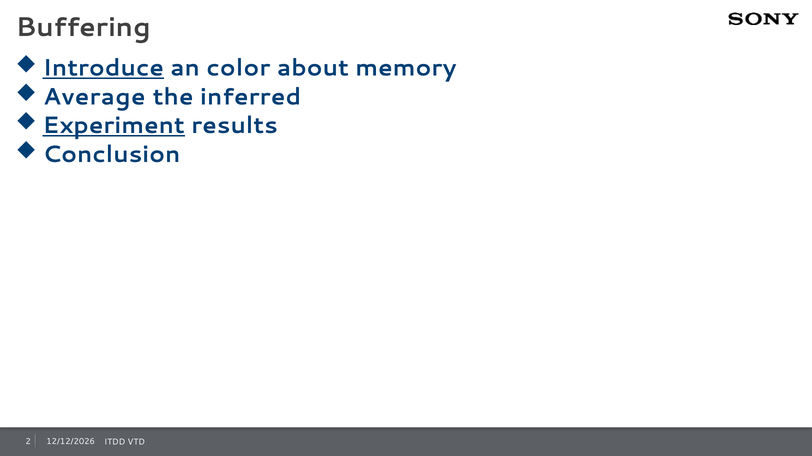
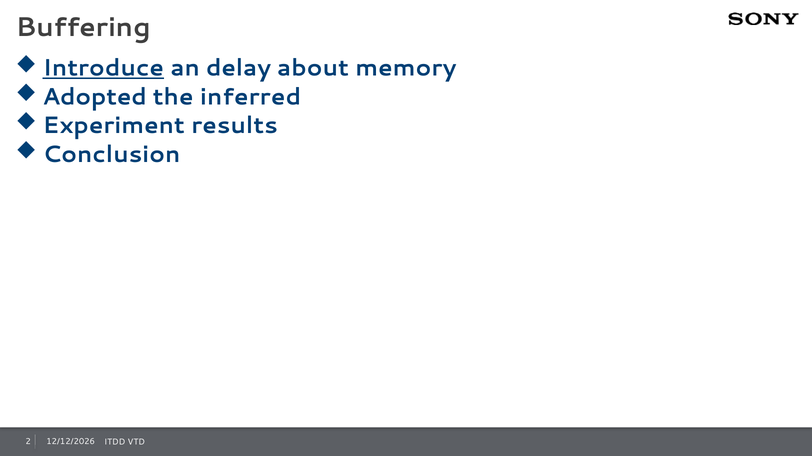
color: color -> delay
Average: Average -> Adopted
Experiment underline: present -> none
